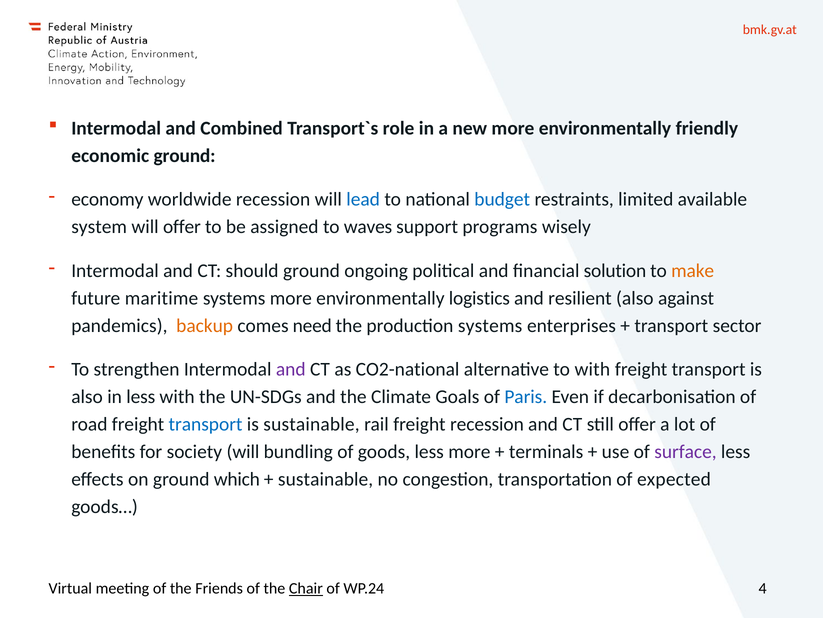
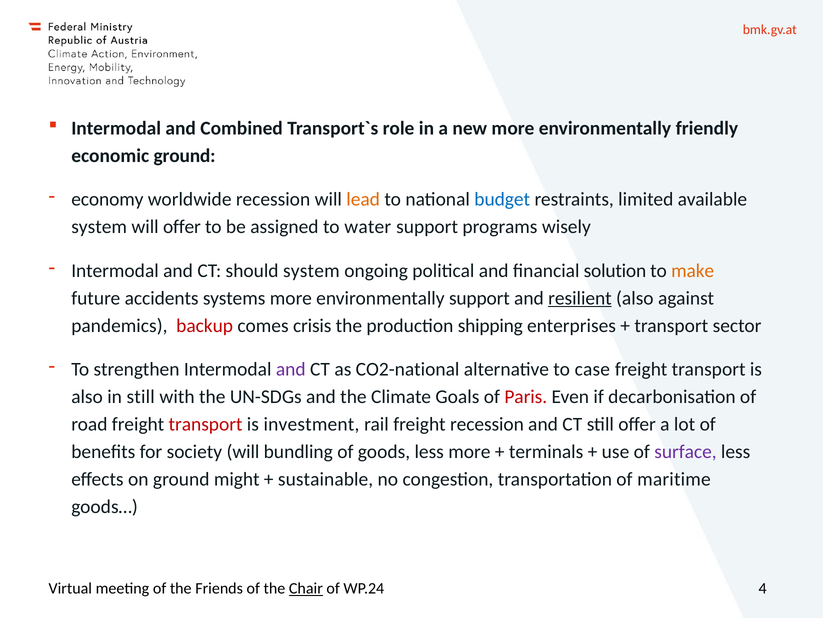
lead colour: blue -> orange
waves: waves -> water
should ground: ground -> system
maritime: maritime -> accidents
environmentally logistics: logistics -> support
resilient underline: none -> present
backup colour: orange -> red
need: need -> crisis
production systems: systems -> shipping
to with: with -> case
in less: less -> still
Paris colour: blue -> red
transport at (206, 424) colour: blue -> red
is sustainable: sustainable -> investment
which: which -> might
expected: expected -> maritime
